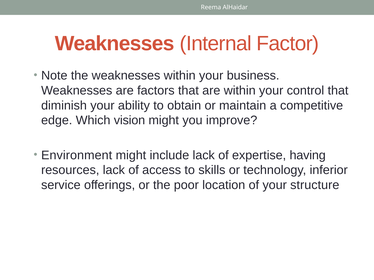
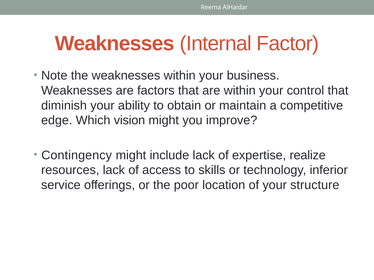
Environment: Environment -> Contingency
having: having -> realize
